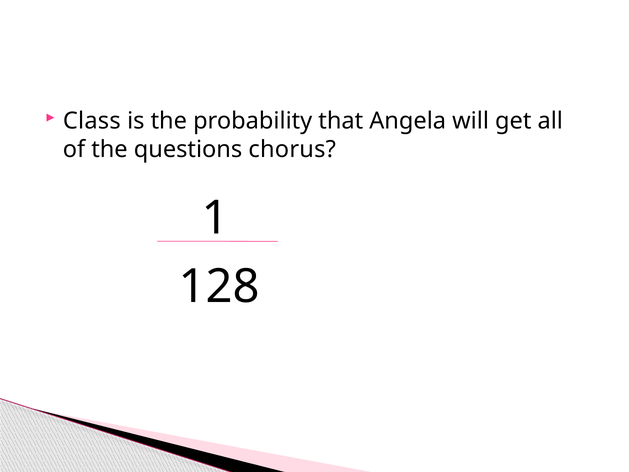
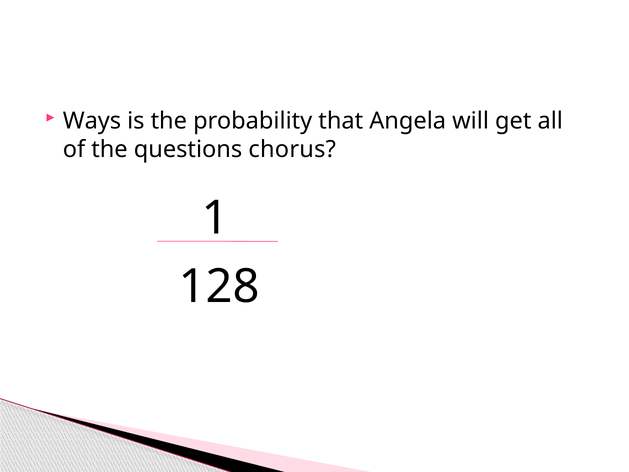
Class: Class -> Ways
